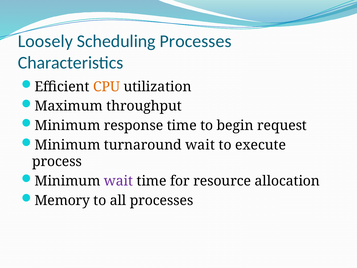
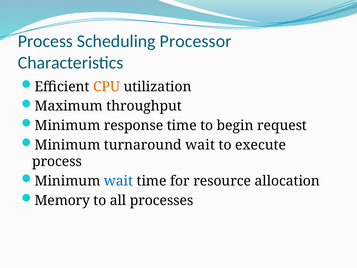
Loosely at (45, 41): Loosely -> Process
Scheduling Processes: Processes -> Processor
wait at (118, 181) colour: purple -> blue
